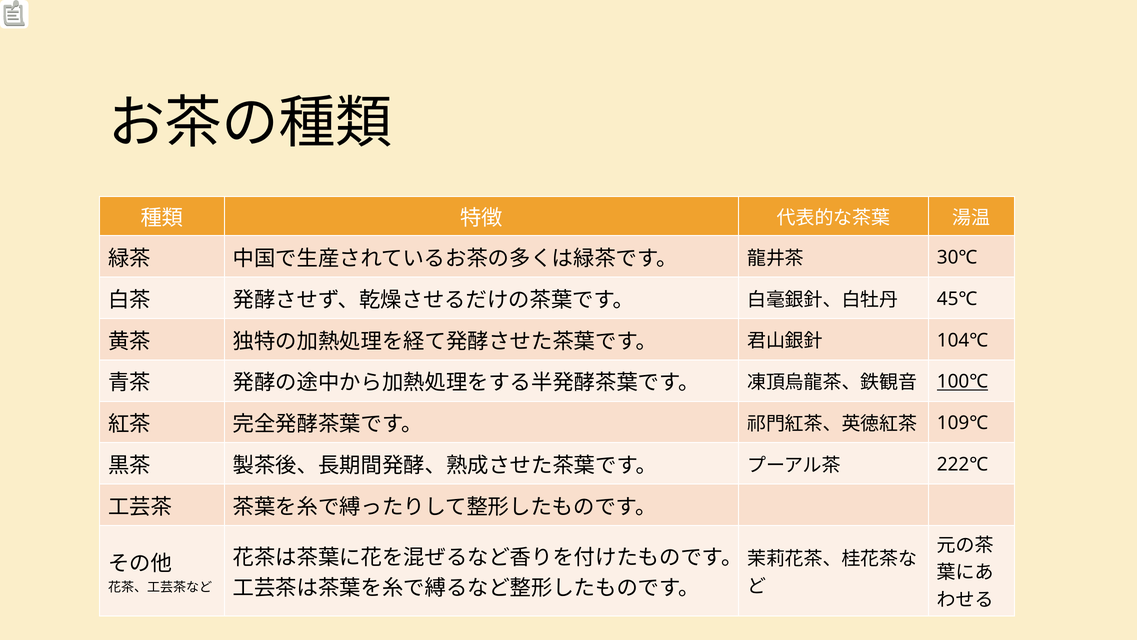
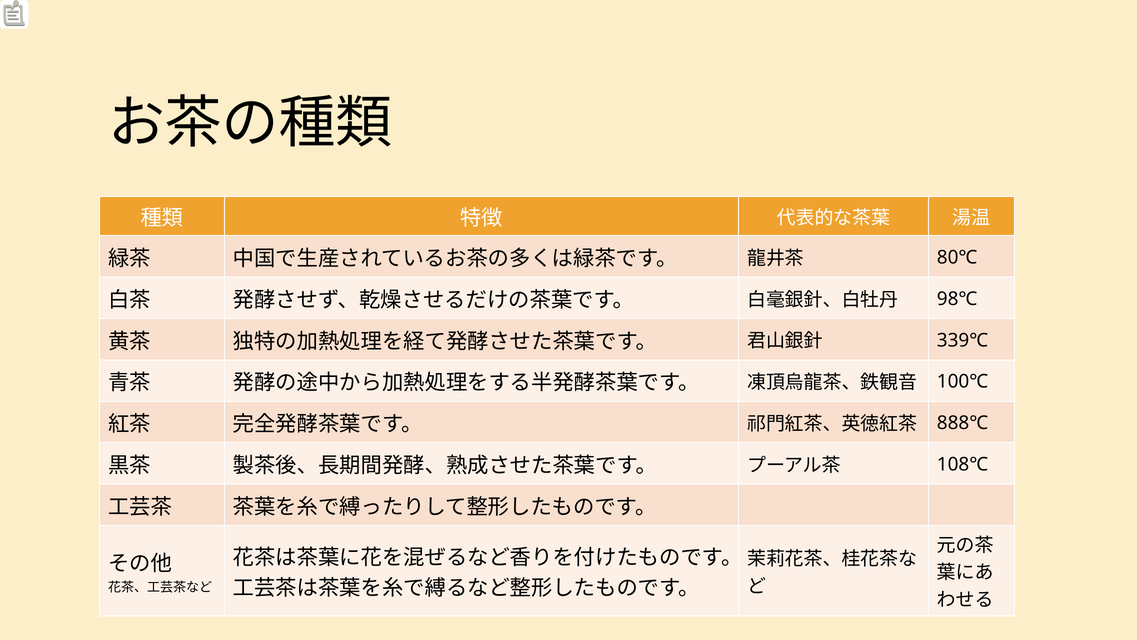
30℃: 30℃ -> 80℃
45℃: 45℃ -> 98℃
104℃: 104℃ -> 339℃
100℃ underline: present -> none
109℃: 109℃ -> 888℃
222℃: 222℃ -> 108℃
